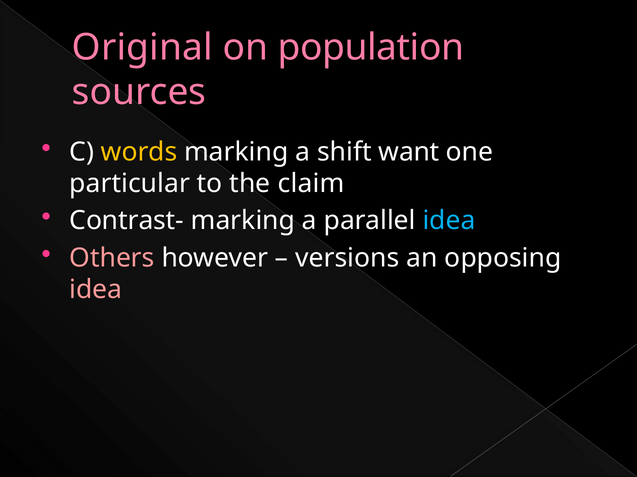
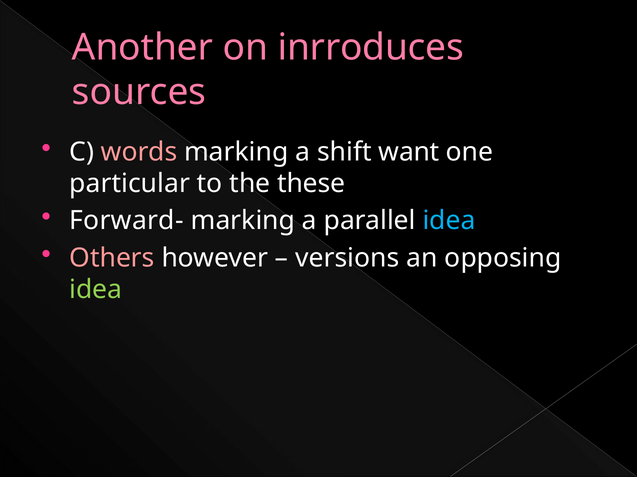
Original: Original -> Another
population: population -> inrroduces
words colour: yellow -> pink
claim: claim -> these
Contrast-: Contrast- -> Forward-
idea at (96, 290) colour: pink -> light green
